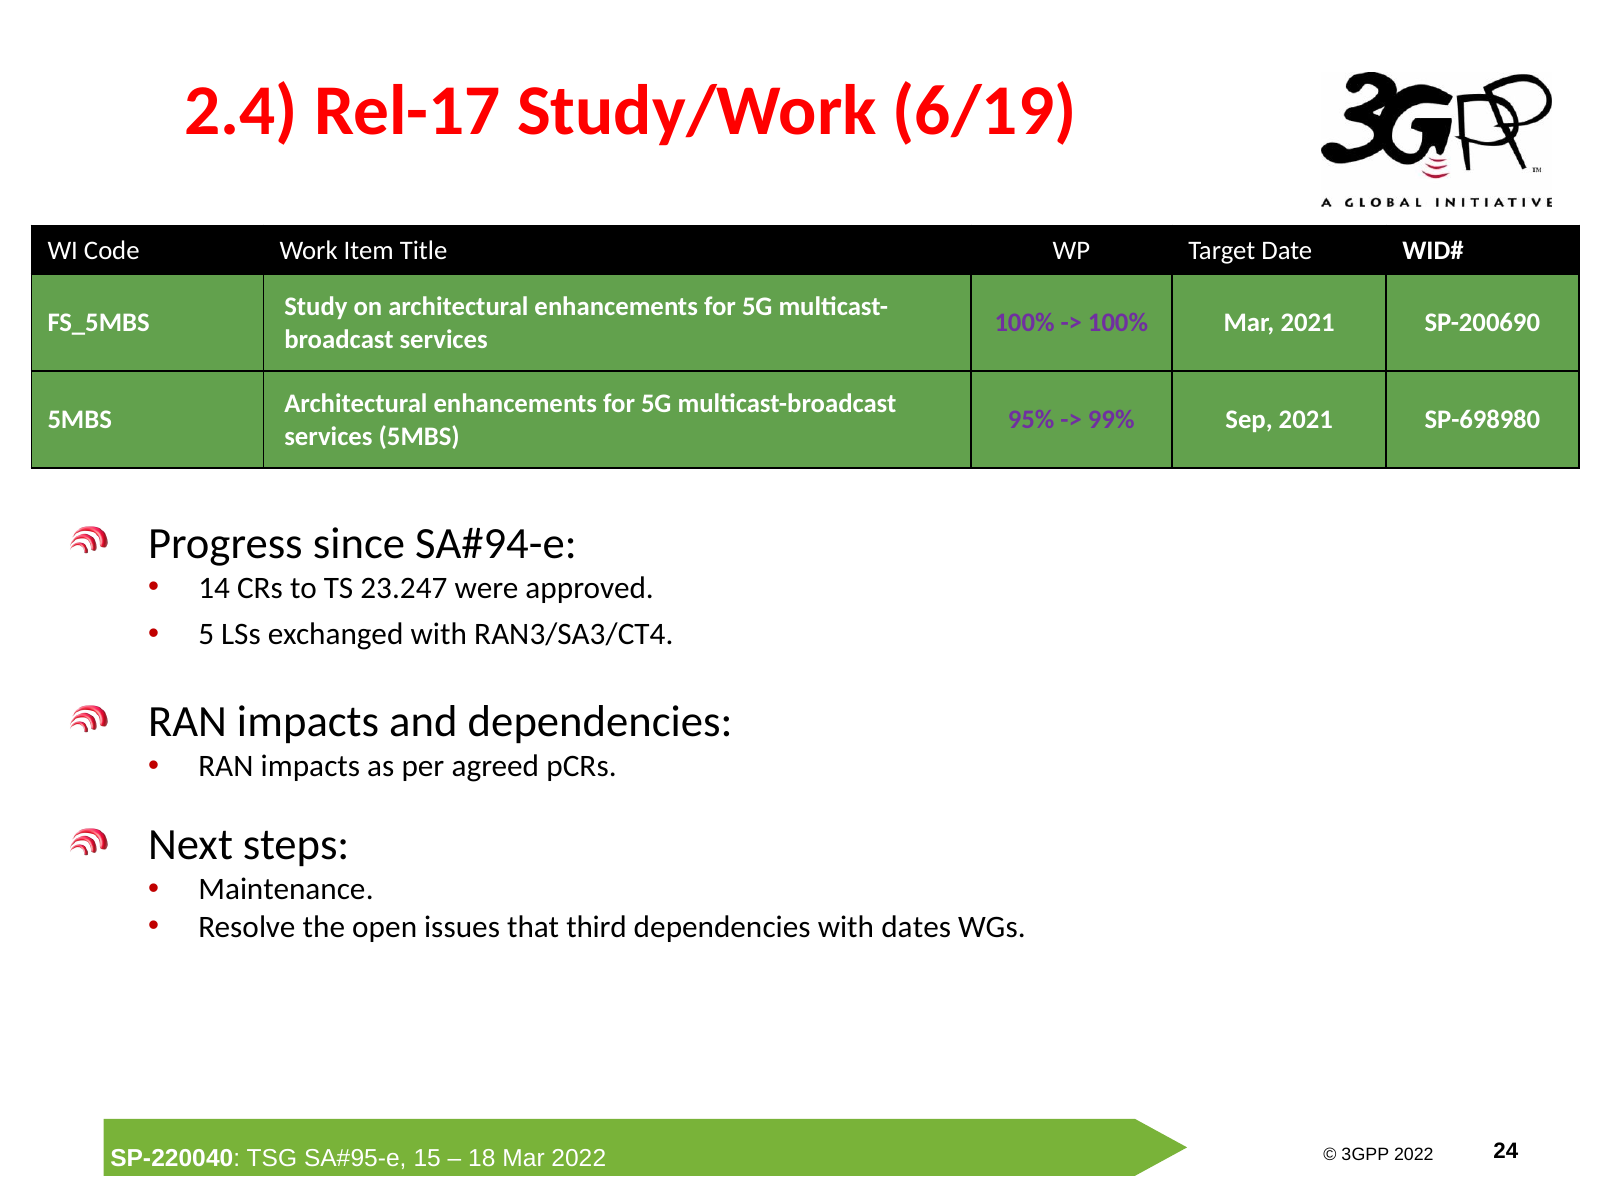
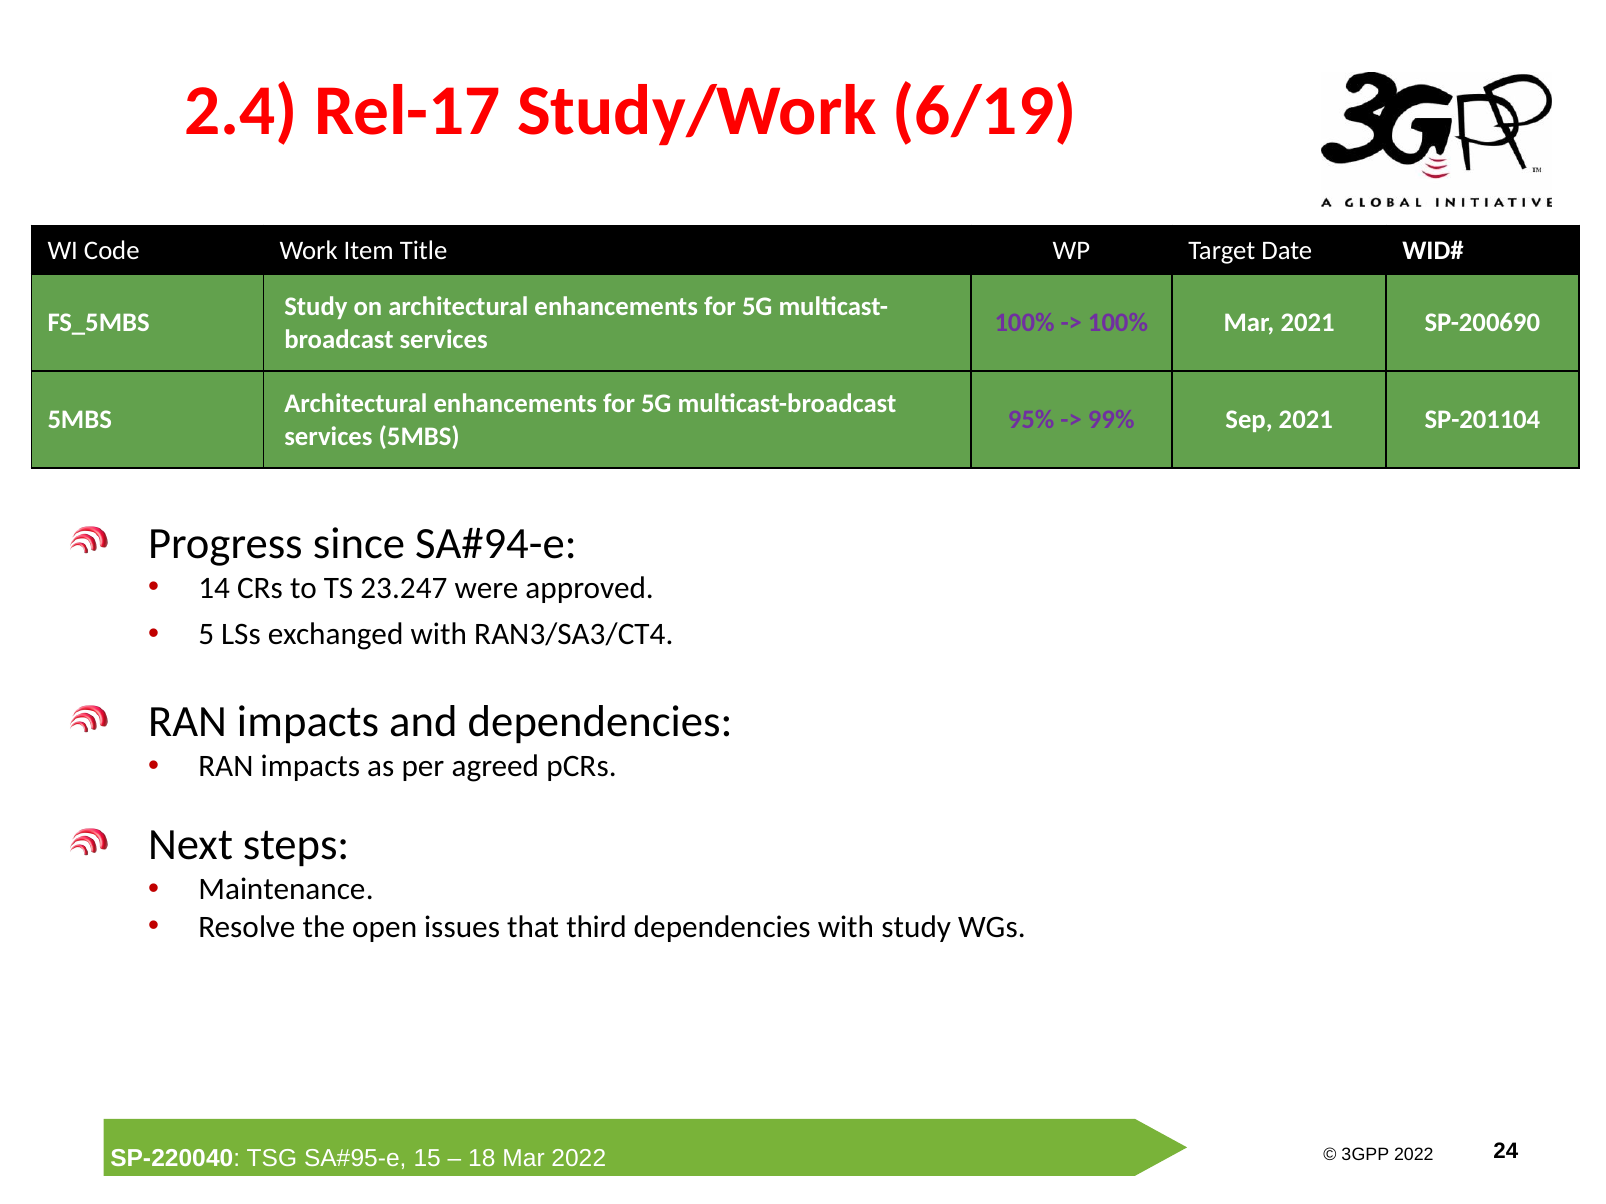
SP-698980: SP-698980 -> SP-201104
with dates: dates -> study
